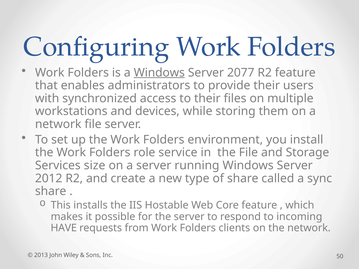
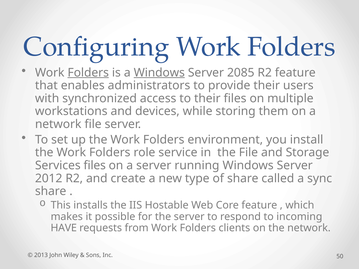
Folders at (88, 73) underline: none -> present
2077: 2077 -> 2085
Services size: size -> files
